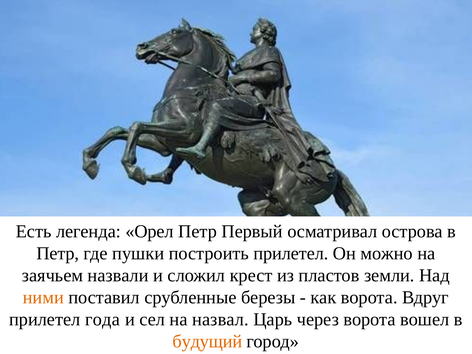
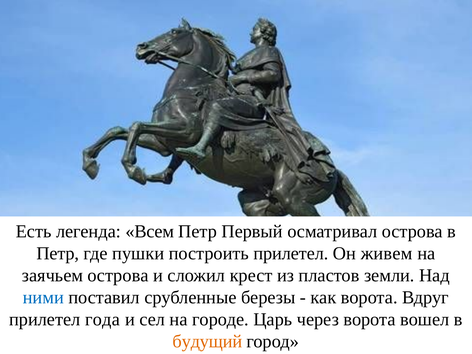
Орел: Орел -> Всем
можно: можно -> живем
заячьем назвали: назвали -> острова
ними colour: orange -> blue
назвал: назвал -> городе
